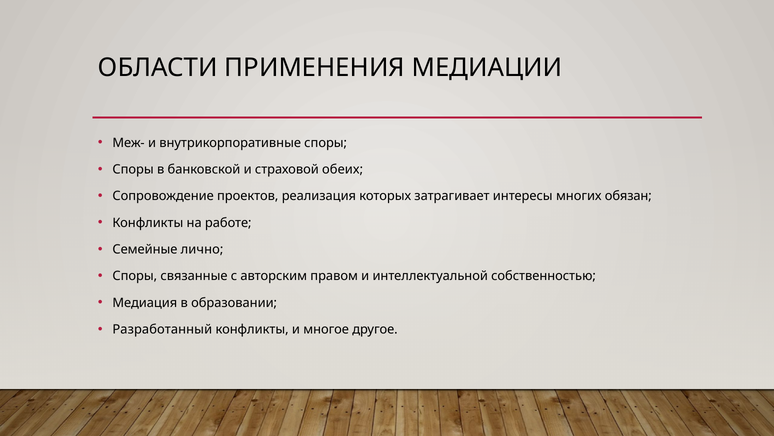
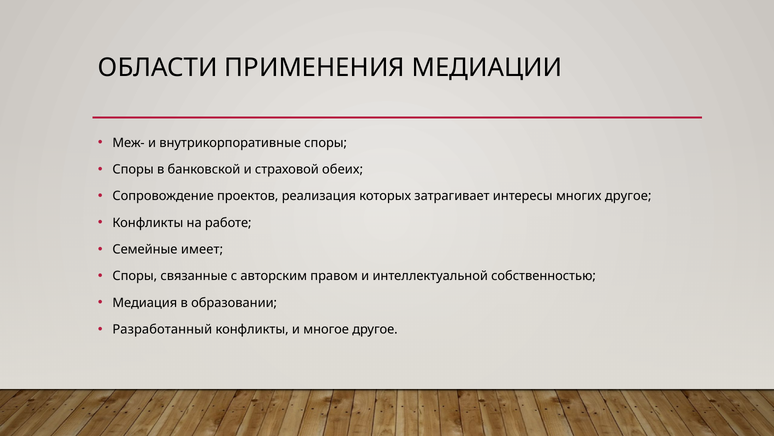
многих обязан: обязан -> другое
лично: лично -> имеет
